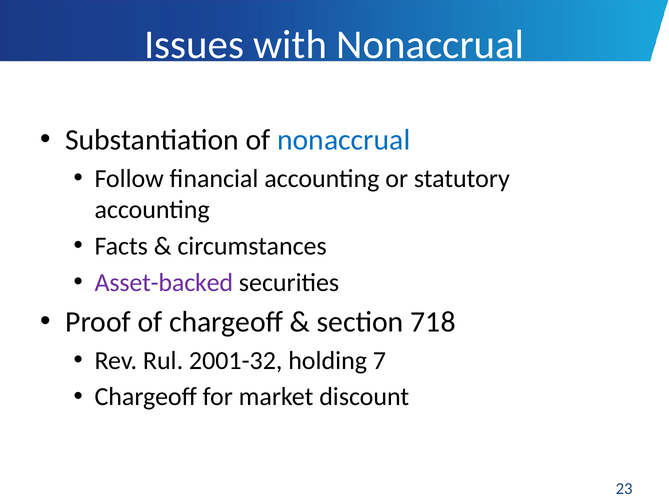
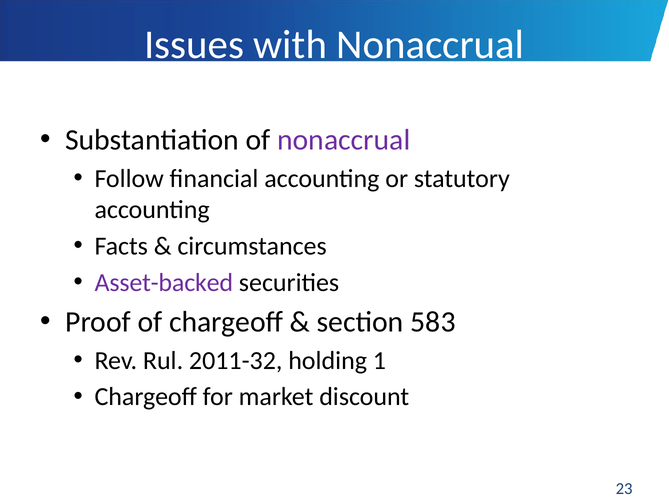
nonaccrual at (344, 140) colour: blue -> purple
718: 718 -> 583
2001-32: 2001-32 -> 2011-32
7: 7 -> 1
